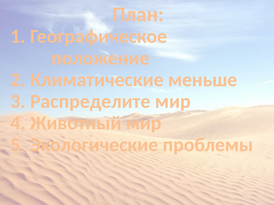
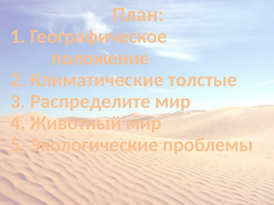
меньше: меньше -> толстые
